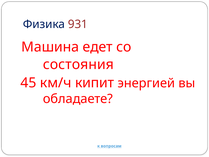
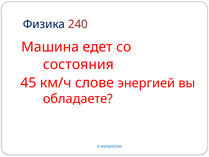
931: 931 -> 240
кипит: кипит -> слове
